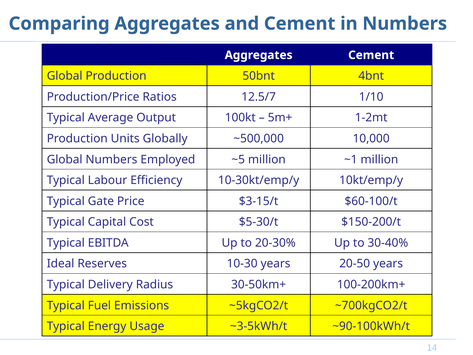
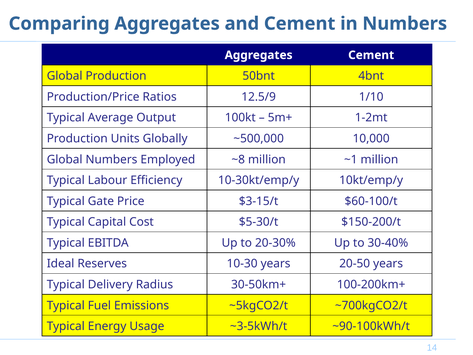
12.5/7: 12.5/7 -> 12.5/9
~5: ~5 -> ~8
